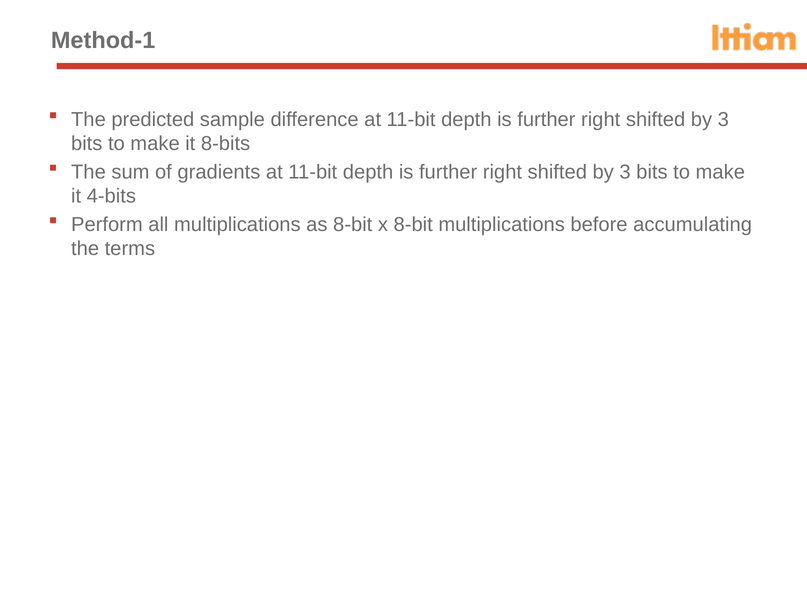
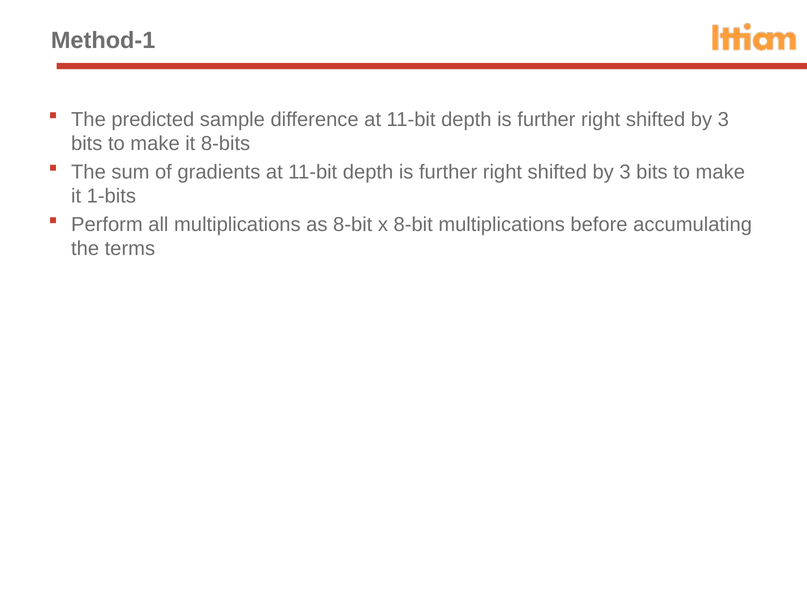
4-bits: 4-bits -> 1-bits
